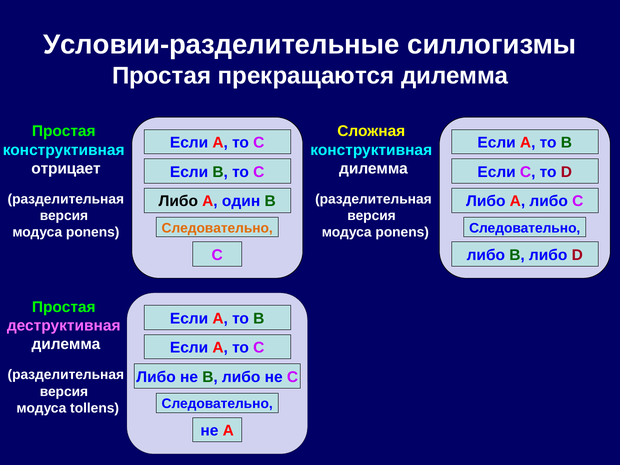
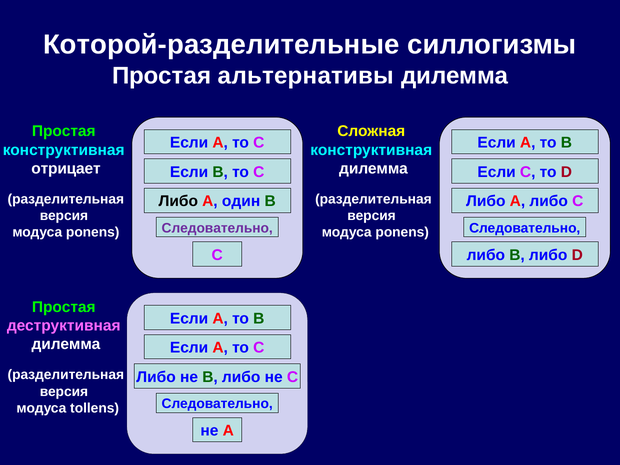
Условии-разделительные: Условии-разделительные -> Которой-разделительные
прекращаются: прекращаются -> альтернативы
Следовательно at (217, 228) colour: orange -> purple
